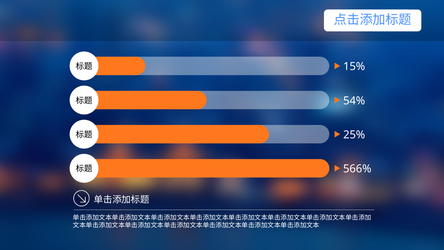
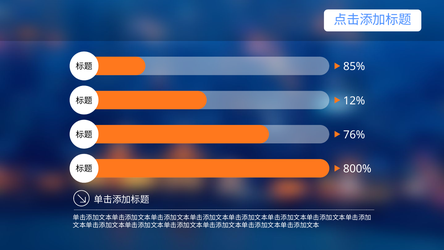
15%: 15% -> 85%
54%: 54% -> 12%
25%: 25% -> 76%
566%: 566% -> 800%
